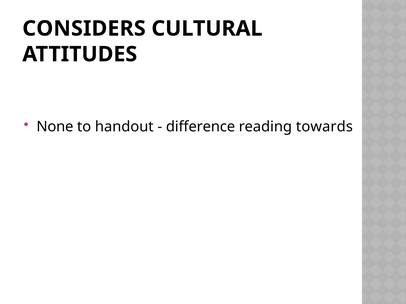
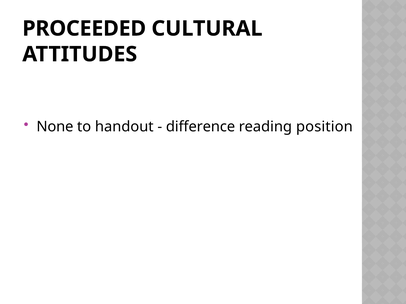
CONSIDERS: CONSIDERS -> PROCEEDED
towards: towards -> position
